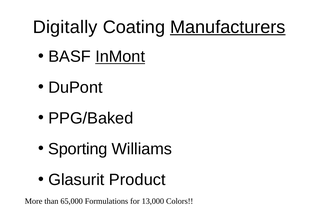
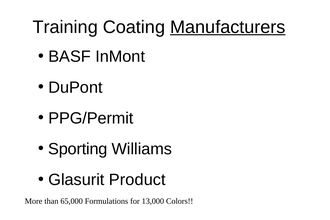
Digitally: Digitally -> Training
InMont underline: present -> none
PPG/Baked: PPG/Baked -> PPG/Permit
